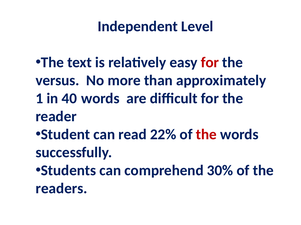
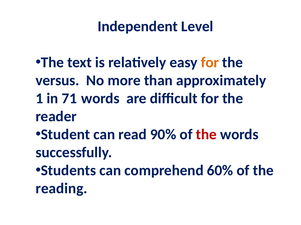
for at (210, 63) colour: red -> orange
40: 40 -> 71
22%: 22% -> 90%
30%: 30% -> 60%
readers: readers -> reading
